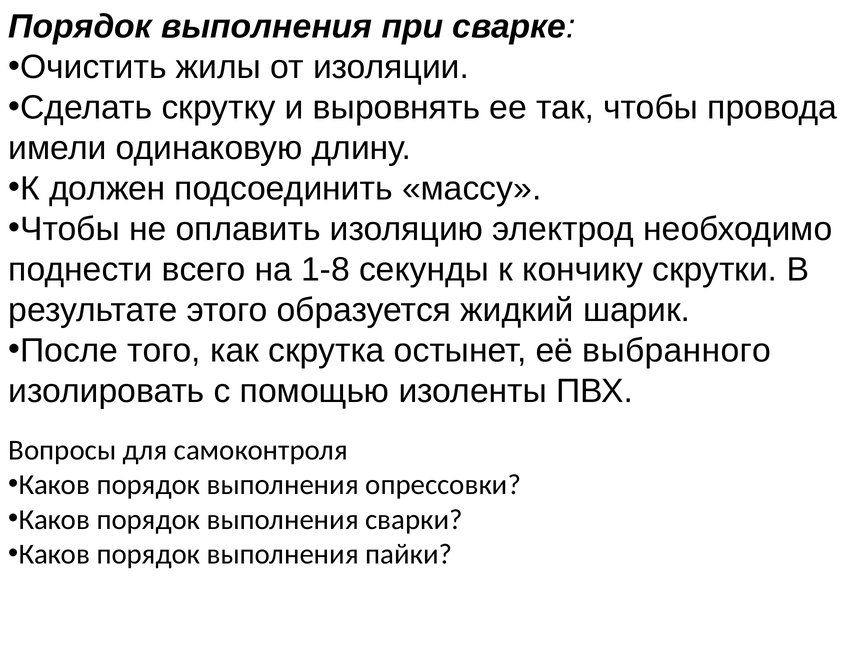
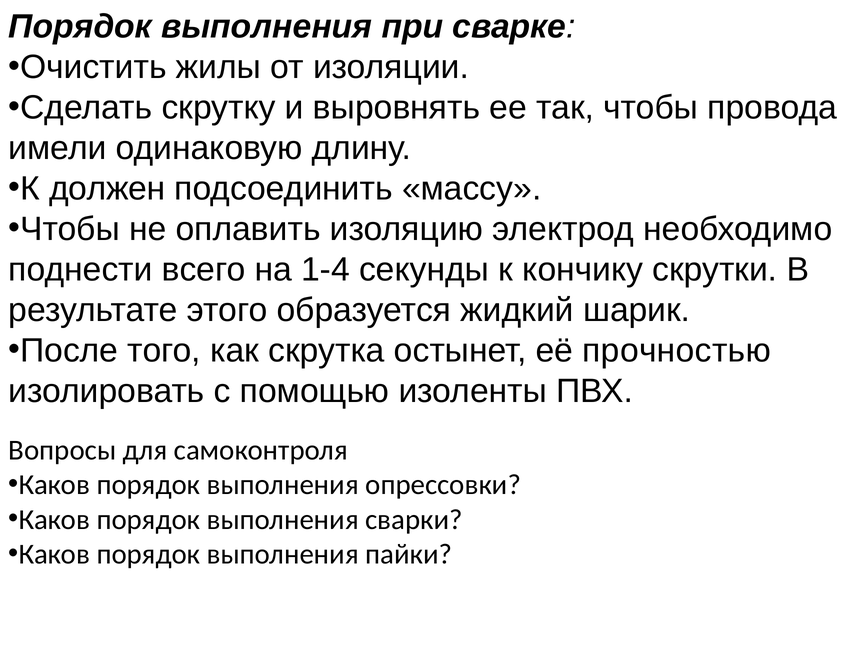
1-8: 1-8 -> 1-4
выбранного: выбранного -> прочностью
